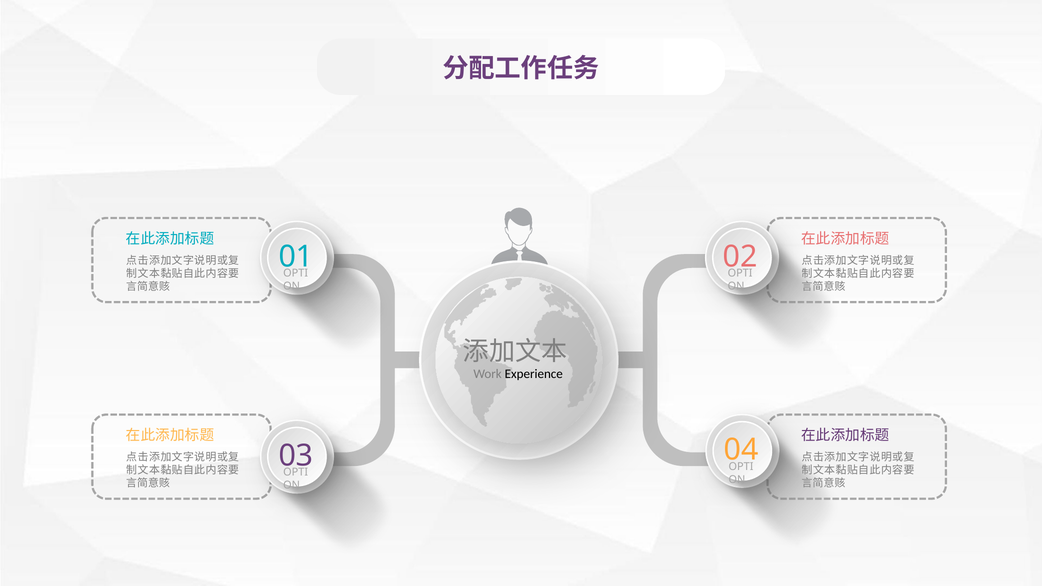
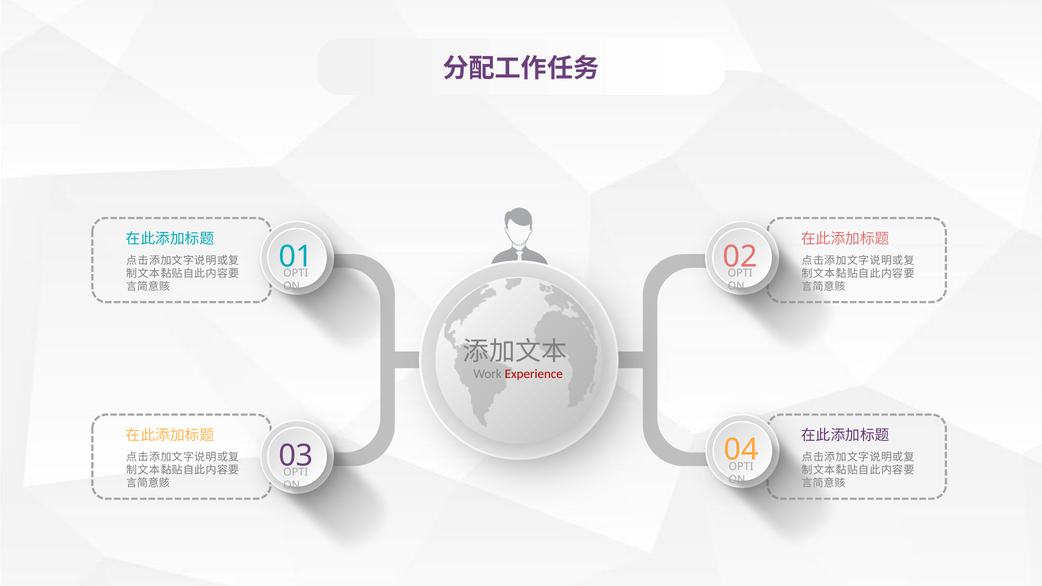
Experience colour: black -> red
